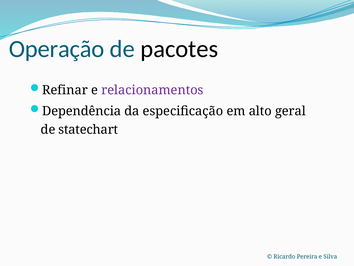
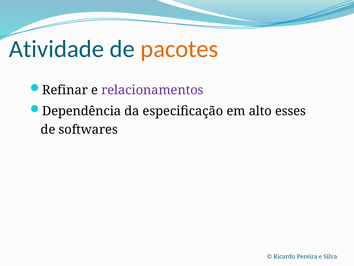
Operação: Operação -> Atividade
pacotes colour: black -> orange
geral: geral -> esses
statechart: statechart -> softwares
